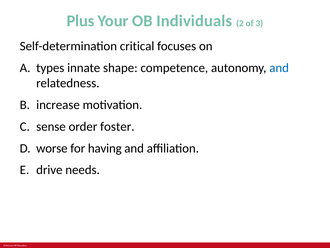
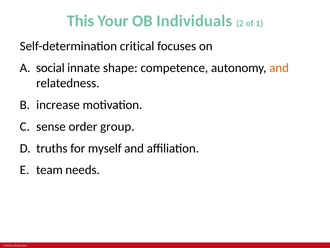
Plus: Plus -> This
3: 3 -> 1
types: types -> social
and at (279, 68) colour: blue -> orange
foster: foster -> group
worse: worse -> truths
having: having -> myself
drive: drive -> team
